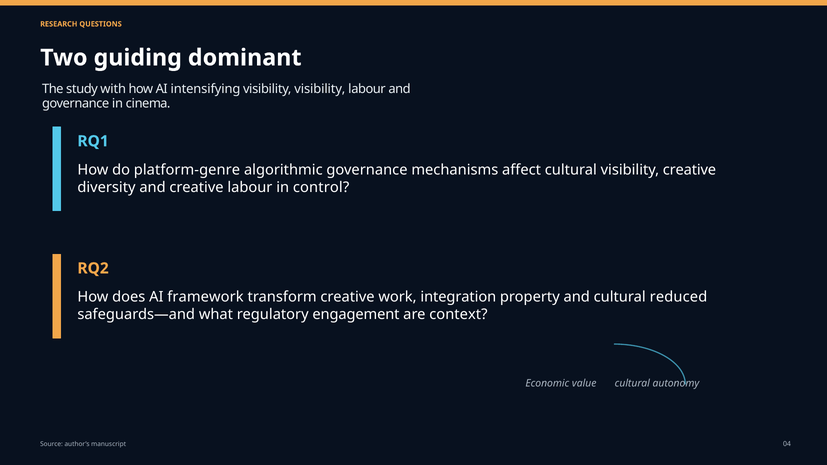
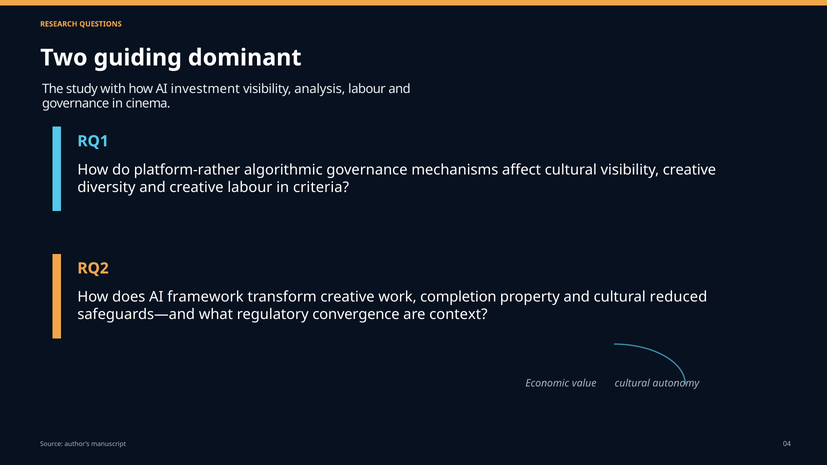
intensifying: intensifying -> investment
visibility visibility: visibility -> analysis
platform-genre: platform-genre -> platform-rather
control: control -> criteria
integration: integration -> completion
engagement: engagement -> convergence
